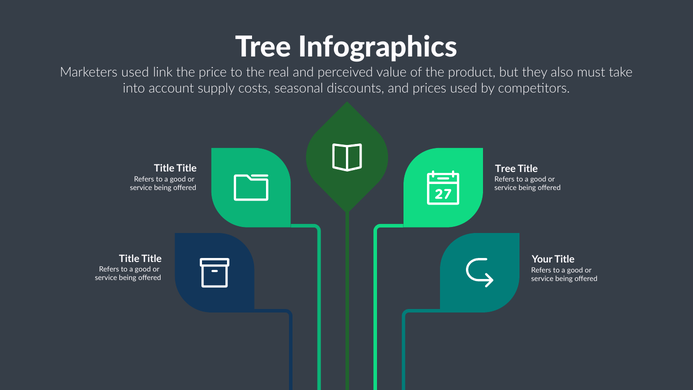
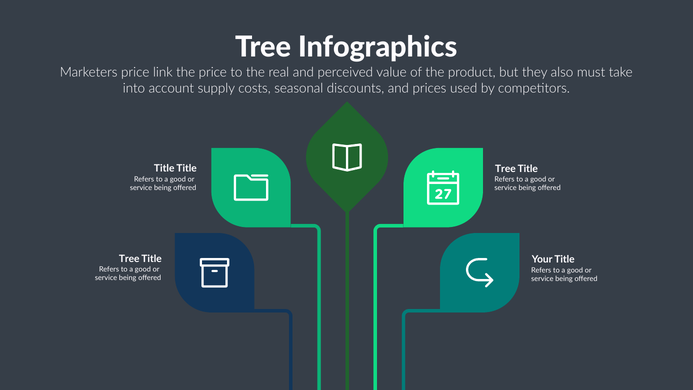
Marketers used: used -> price
Title at (129, 259): Title -> Tree
